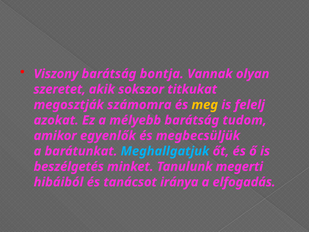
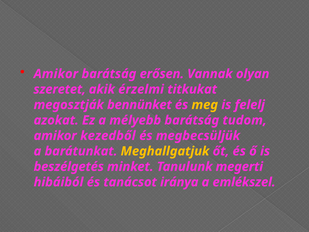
Viszony at (56, 74): Viszony -> Amikor
bontja: bontja -> erősen
sokszor: sokszor -> érzelmi
számomra: számomra -> bennünket
egyenlők: egyenlők -> kezedből
Meghallgatjuk colour: light blue -> yellow
elfogadás: elfogadás -> emlékszel
